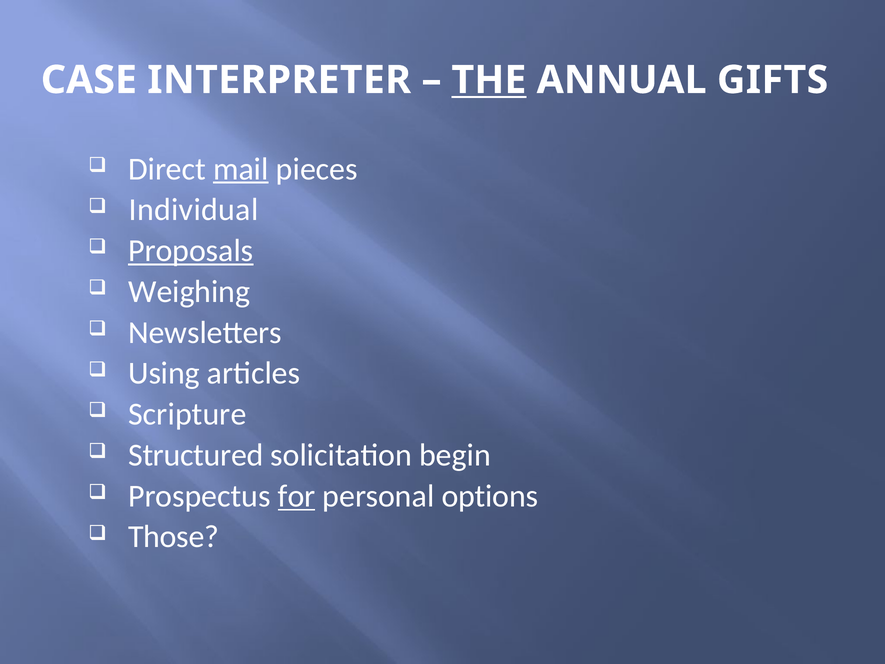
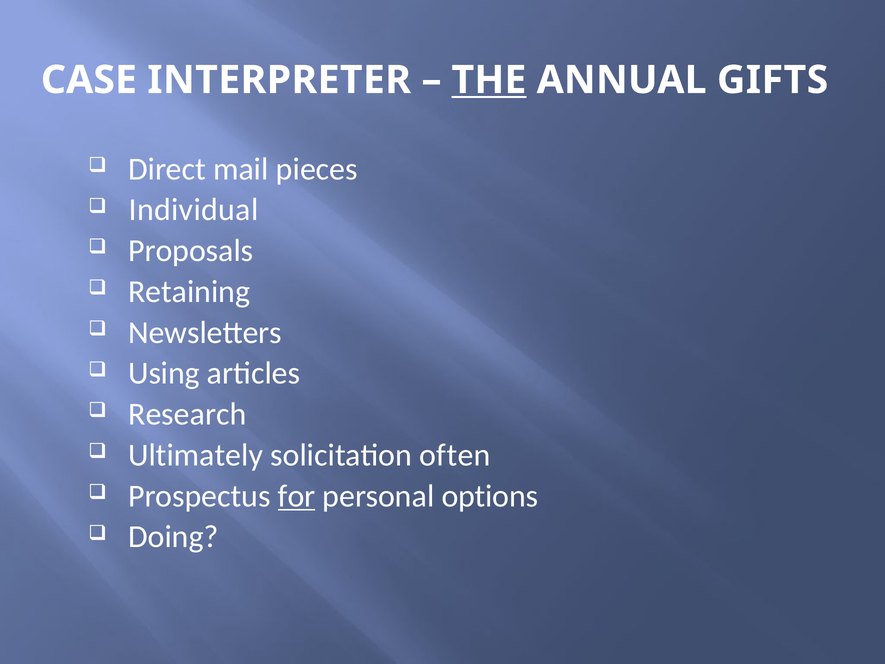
mail underline: present -> none
Proposals underline: present -> none
Weighing: Weighing -> Retaining
Scripture: Scripture -> Research
Structured: Structured -> Ultimately
begin: begin -> often
Those: Those -> Doing
